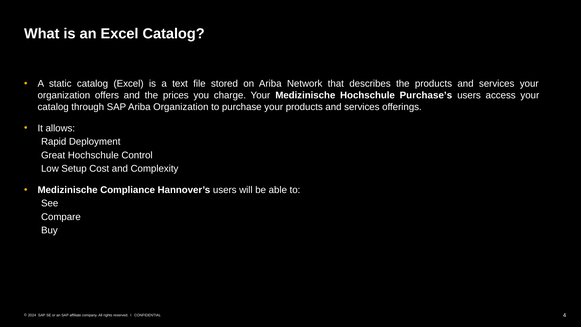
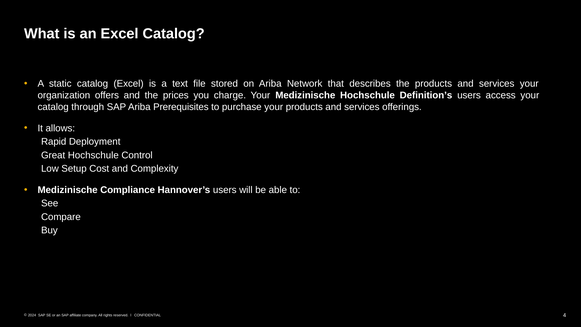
Purchase’s: Purchase’s -> Definition’s
Ariba Organization: Organization -> Prerequisites
